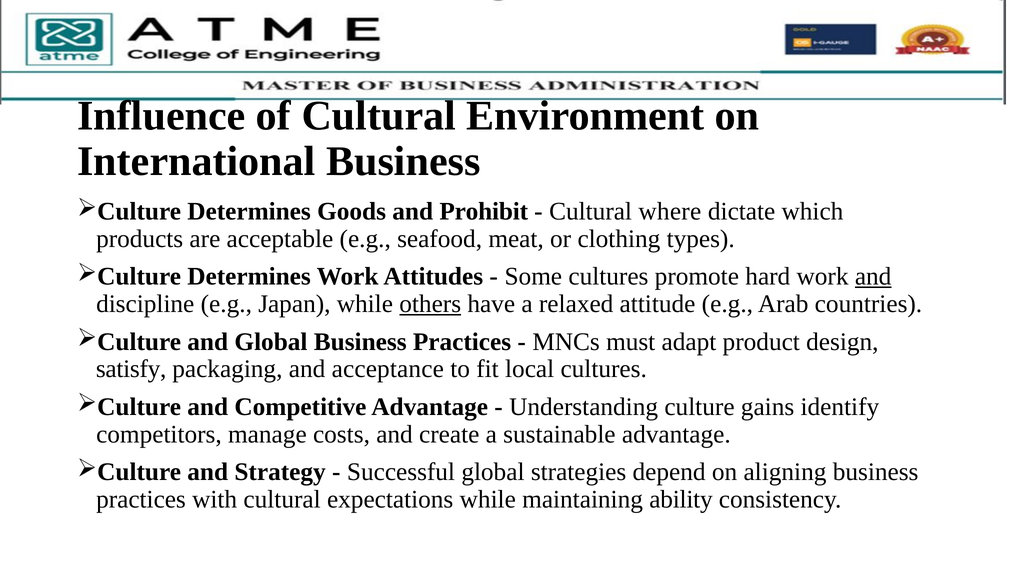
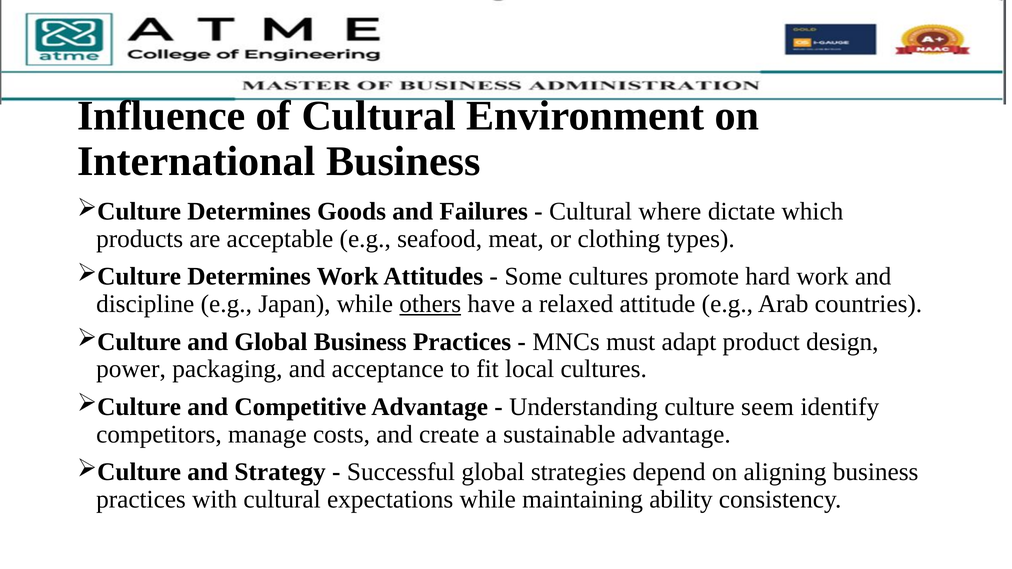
Prohibit: Prohibit -> Failures
and at (873, 277) underline: present -> none
satisfy: satisfy -> power
gains: gains -> seem
